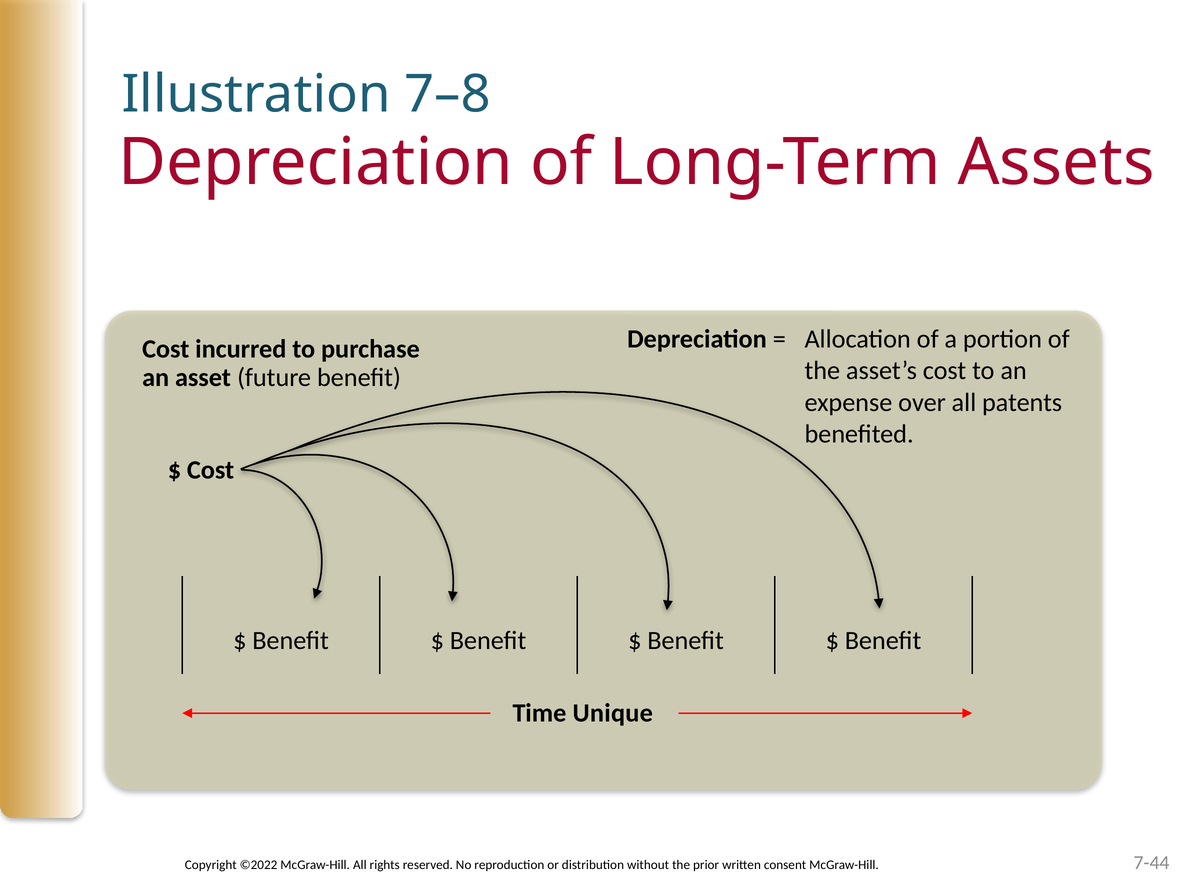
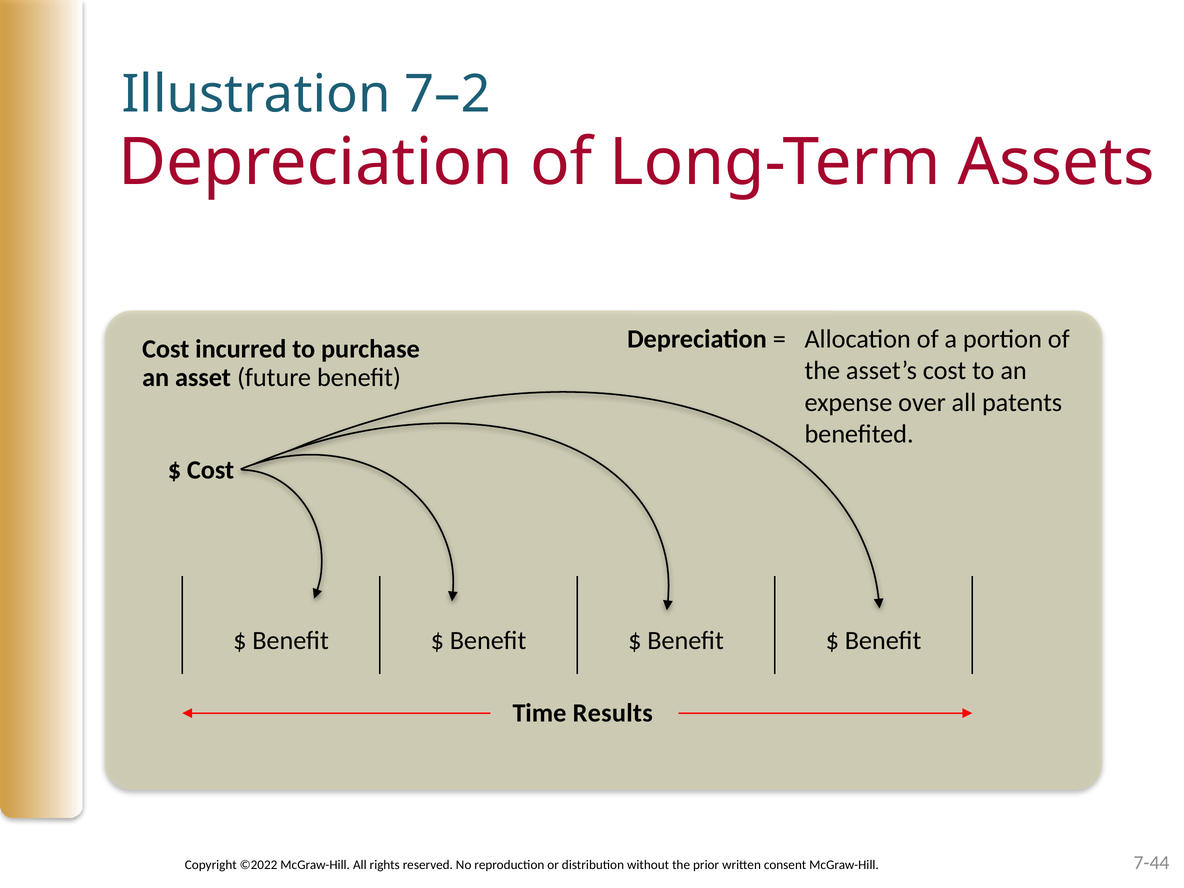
7–8: 7–8 -> 7–2
Unique: Unique -> Results
